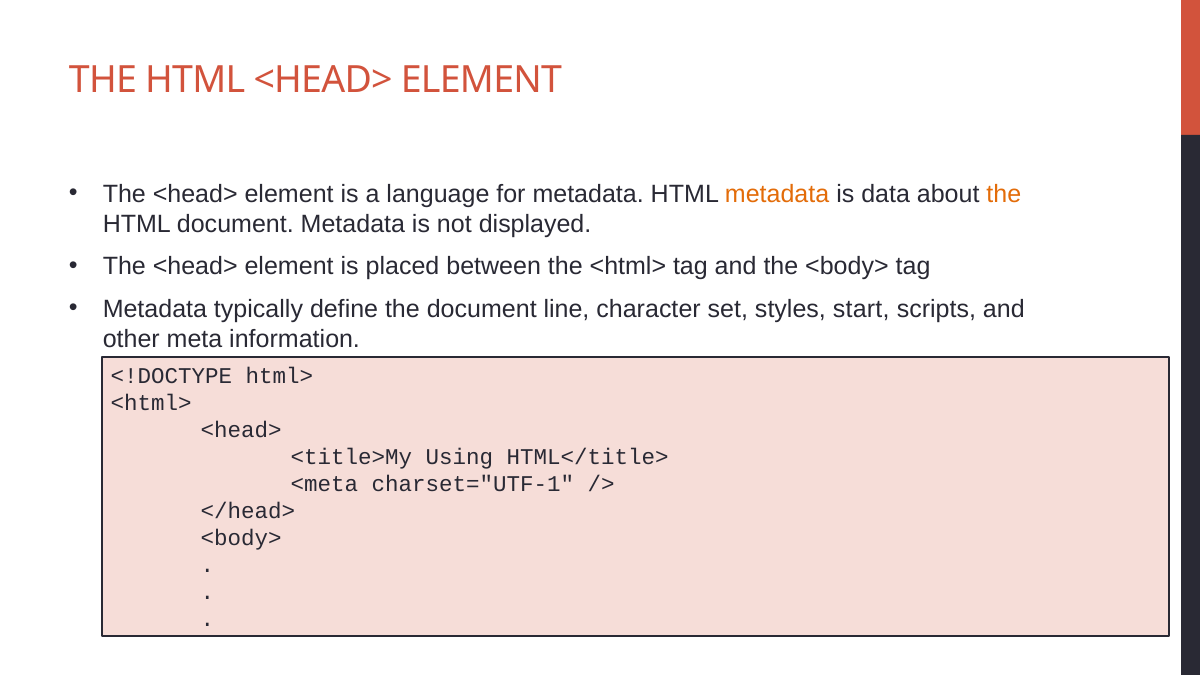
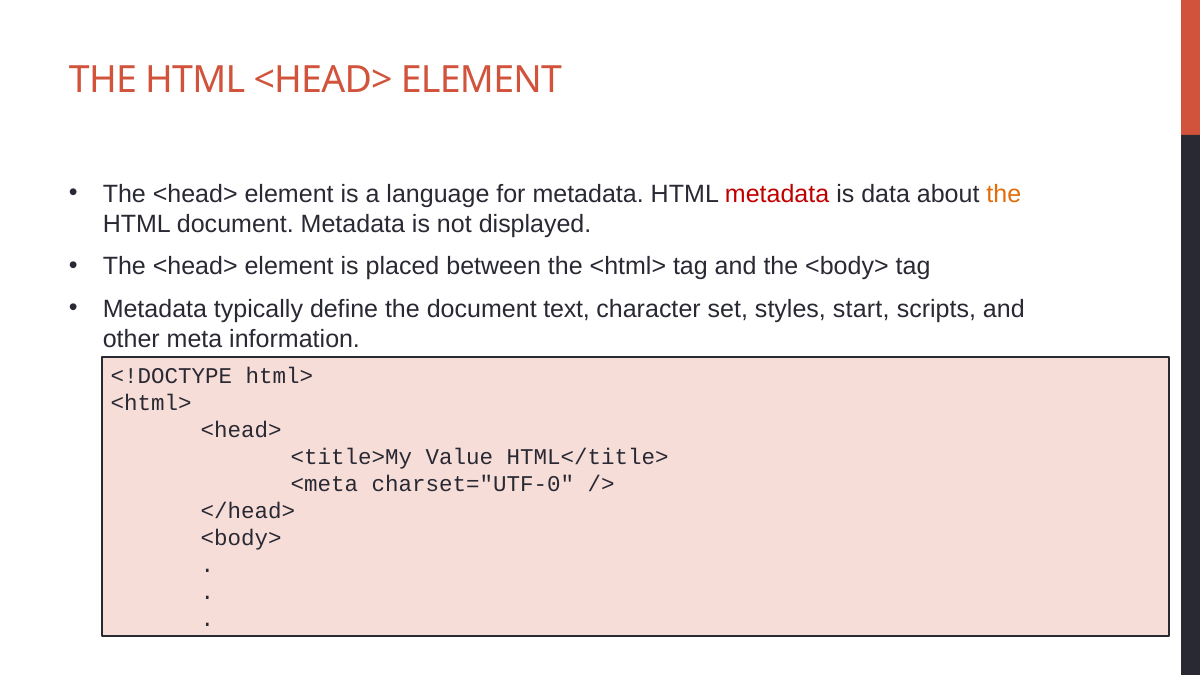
metadata at (777, 194) colour: orange -> red
line: line -> text
Using: Using -> Value
charset="UTF-1: charset="UTF-1 -> charset="UTF-0
